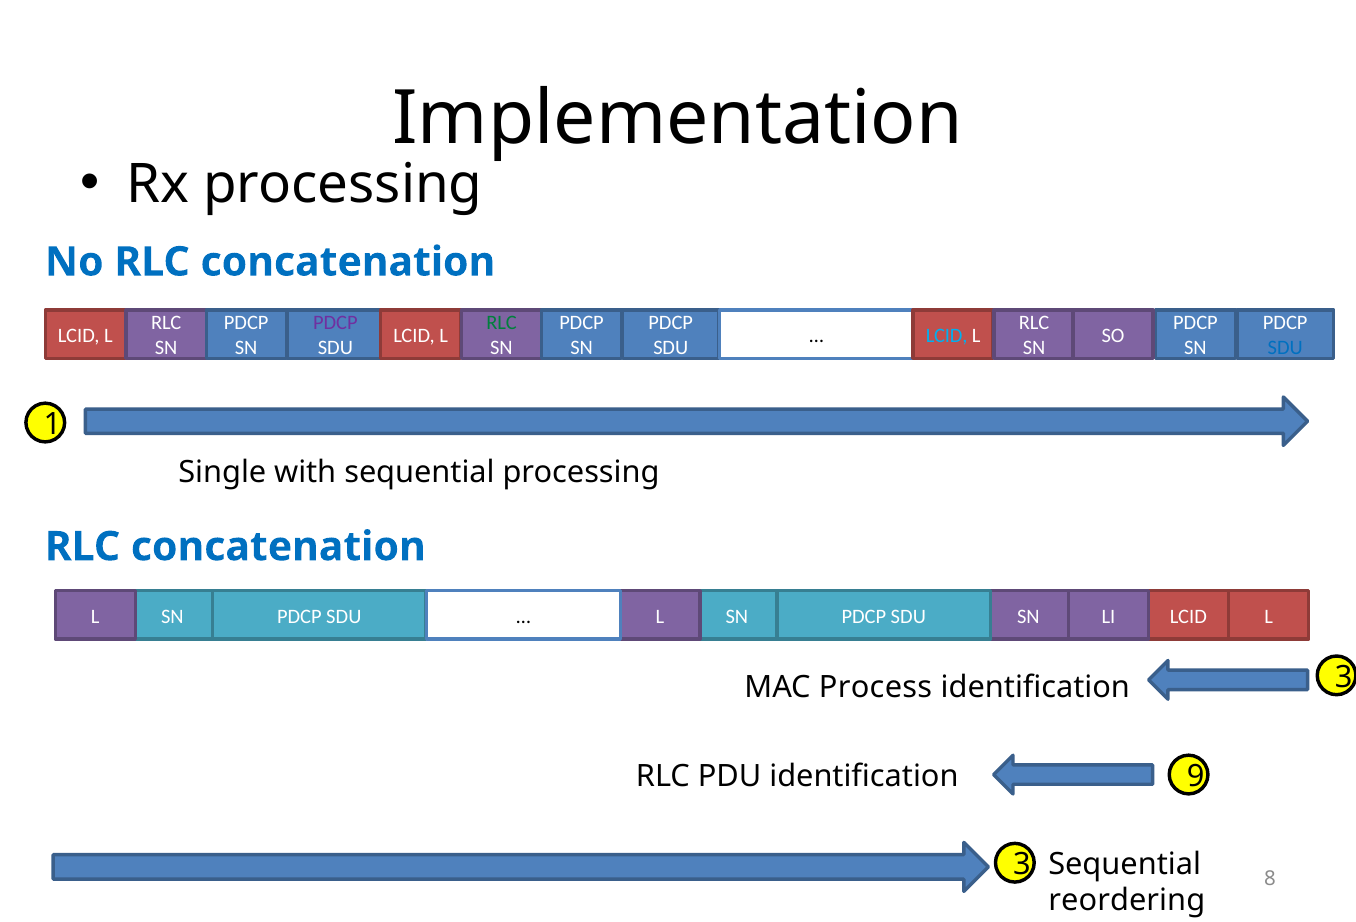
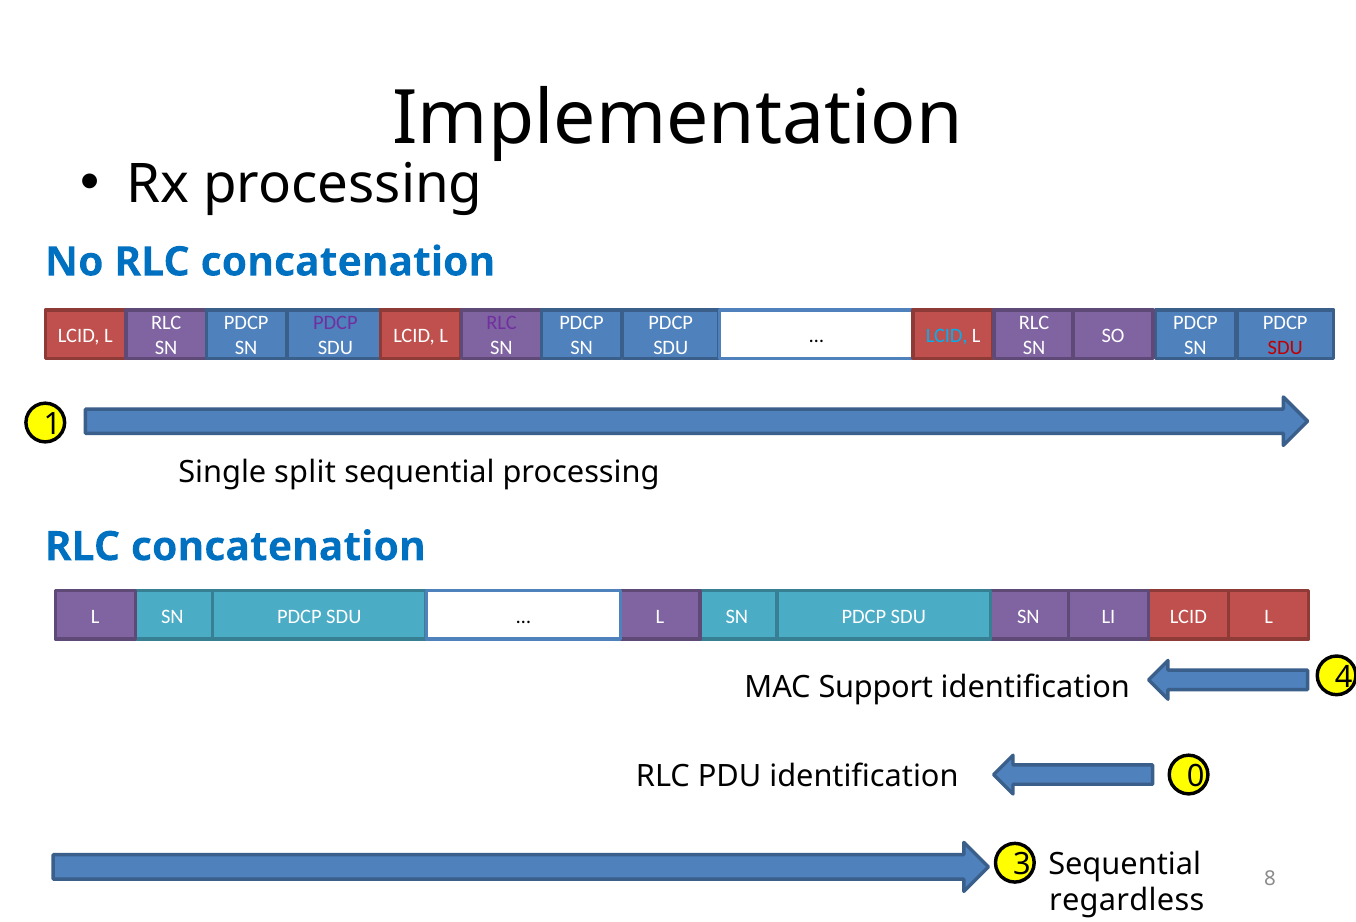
RLC at (502, 323) colour: green -> purple
SDU at (1285, 348) colour: blue -> red
with: with -> split
Process: Process -> Support
identification 3: 3 -> 4
9: 9 -> 0
reordering: reordering -> regardless
